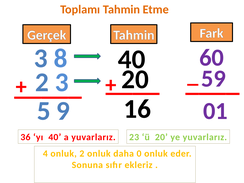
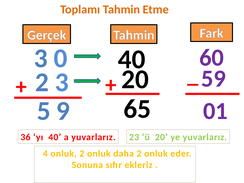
8: 8 -> 0
16: 16 -> 65
daha 0: 0 -> 2
